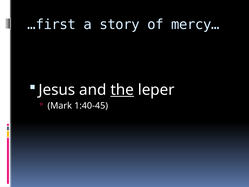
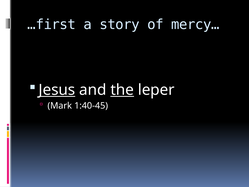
Jesus underline: none -> present
